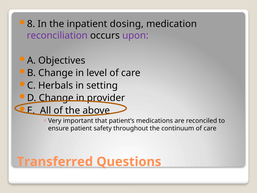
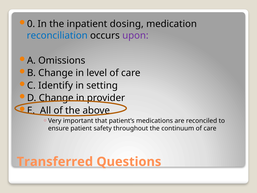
8: 8 -> 0
reconciliation colour: purple -> blue
Objectives: Objectives -> Omissions
Herbals: Herbals -> Identify
